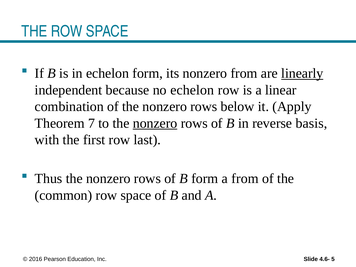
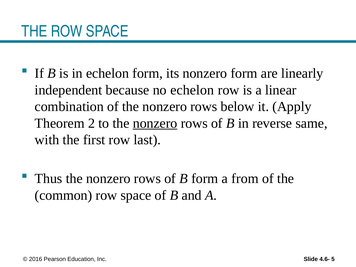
nonzero from: from -> form
linearly underline: present -> none
7: 7 -> 2
basis: basis -> same
